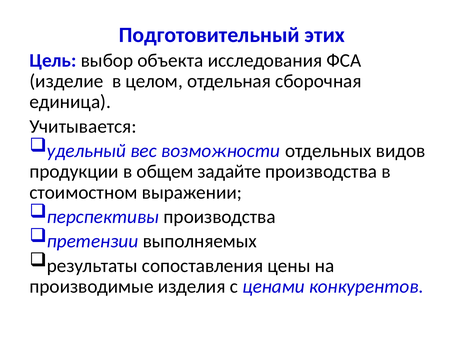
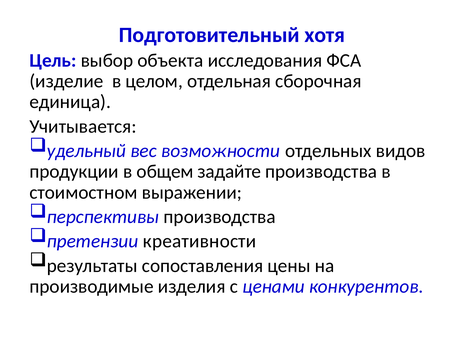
этих: этих -> хотя
выполняемых: выполняемых -> креативности
